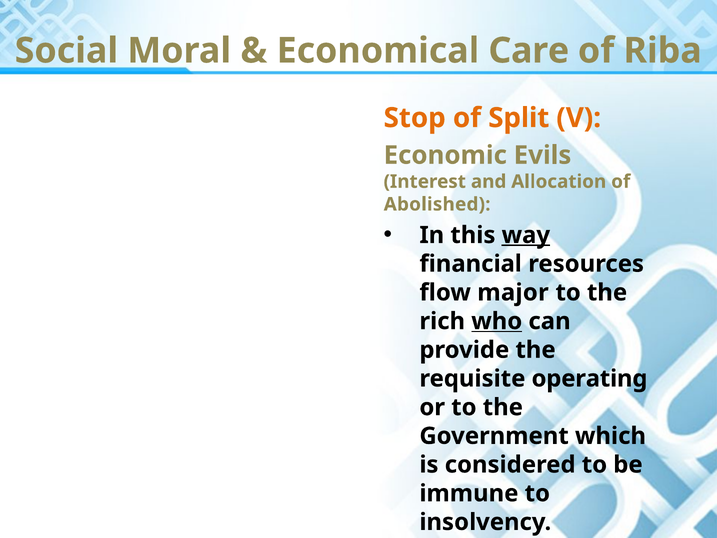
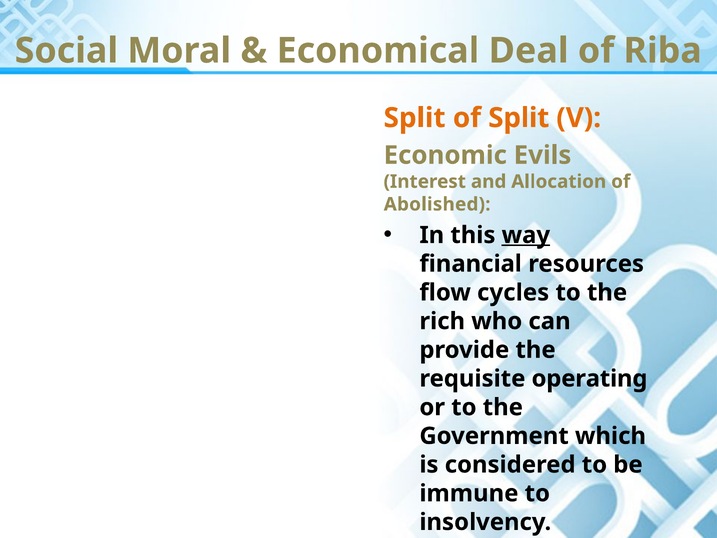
Care: Care -> Deal
Stop at (415, 118): Stop -> Split
major: major -> cycles
who underline: present -> none
